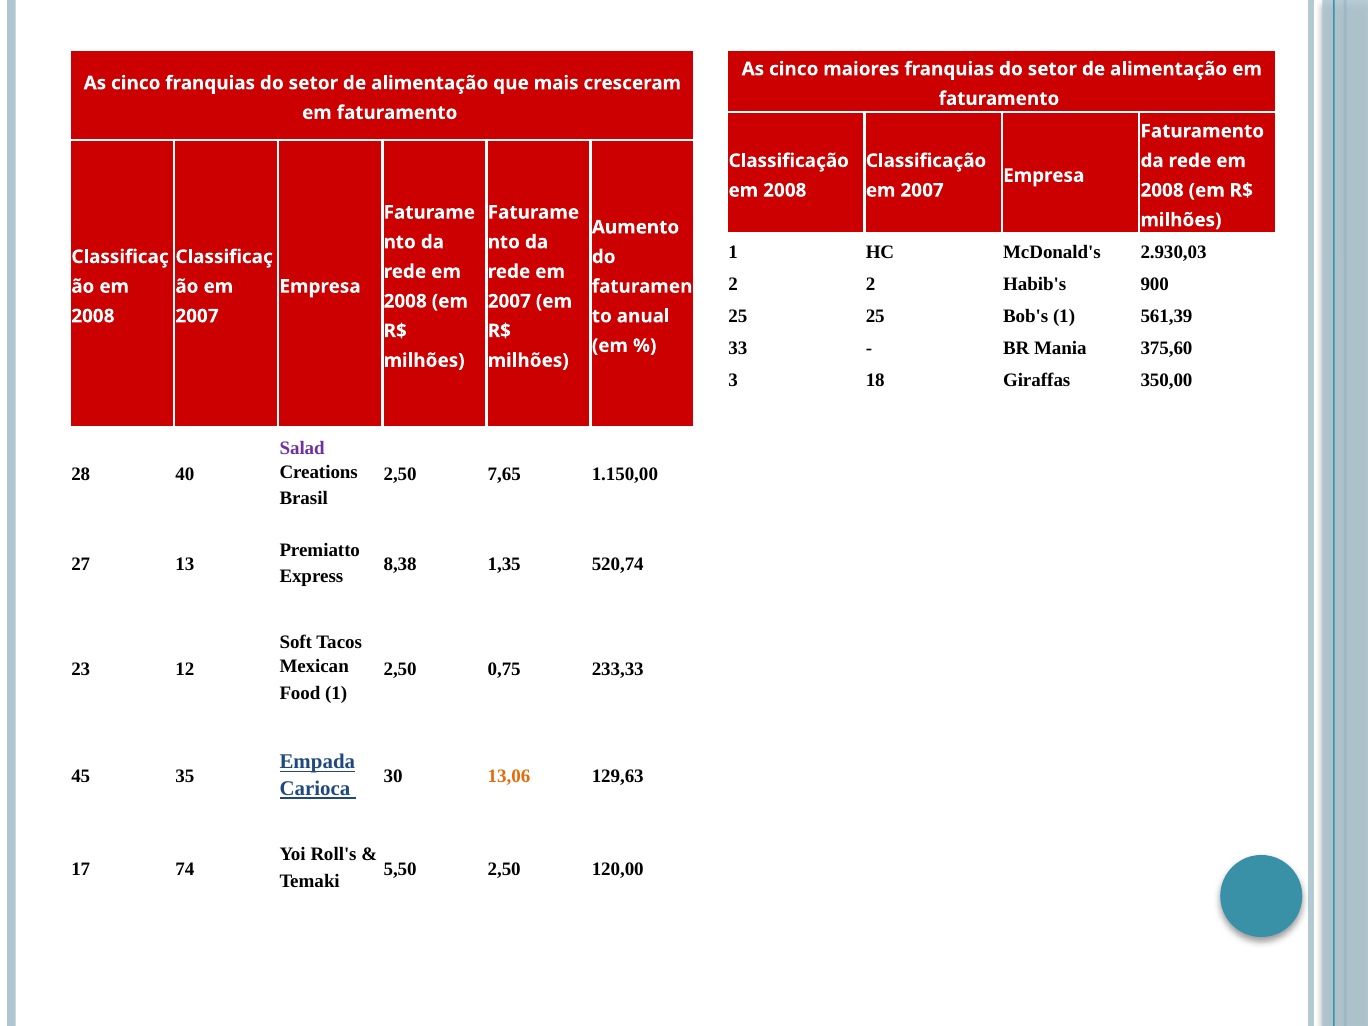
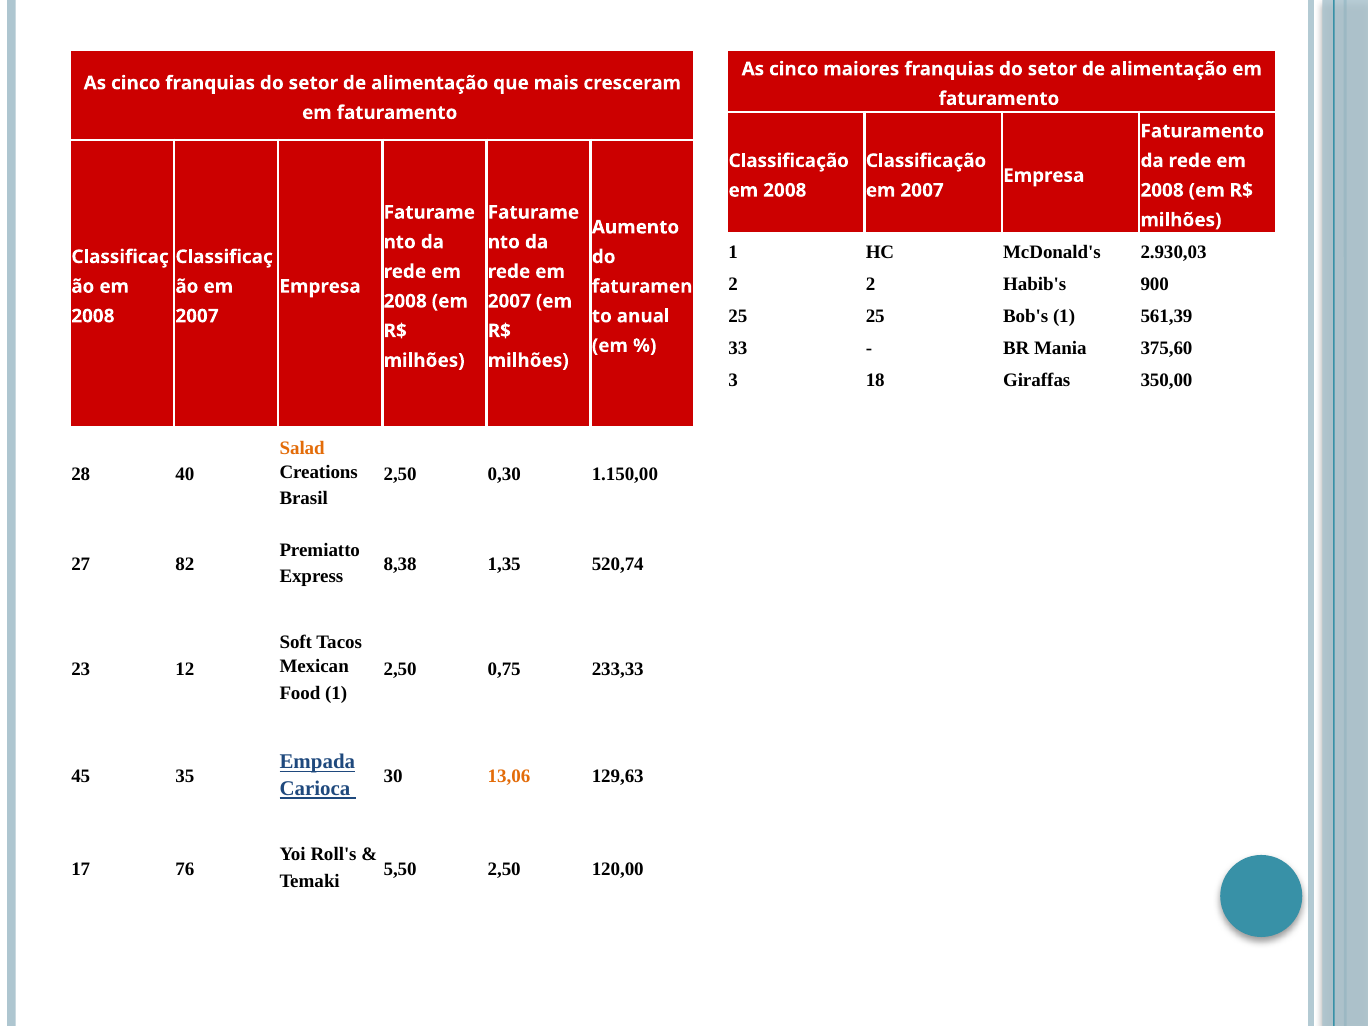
Salad colour: purple -> orange
7,65: 7,65 -> 0,30
13: 13 -> 82
74: 74 -> 76
